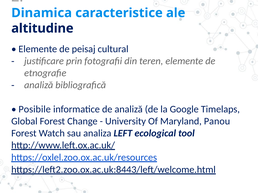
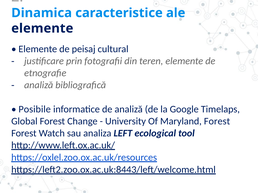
altitudine at (42, 28): altitudine -> elemente
Maryland Panou: Panou -> Forest
